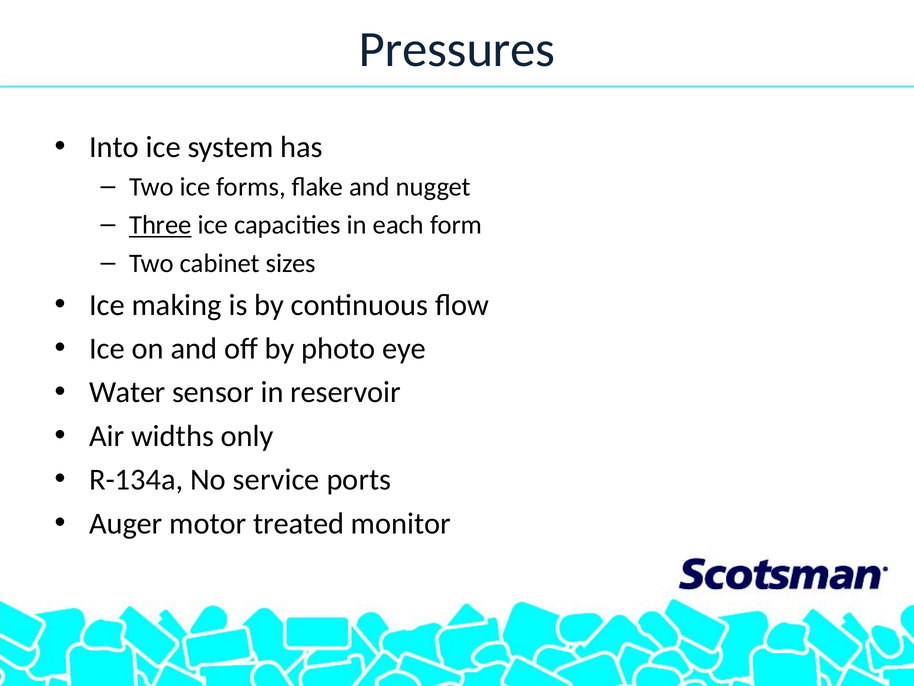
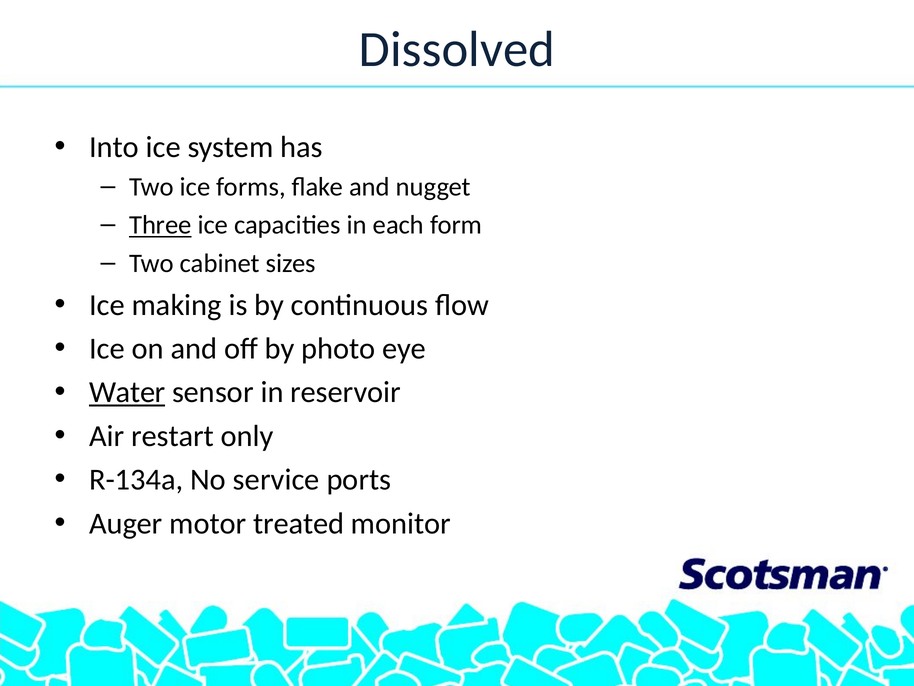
Pressures: Pressures -> Dissolved
Water underline: none -> present
widths: widths -> restart
